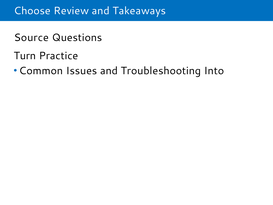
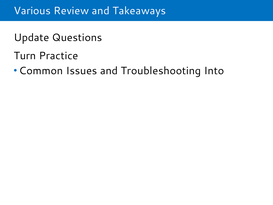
Choose: Choose -> Various
Source: Source -> Update
